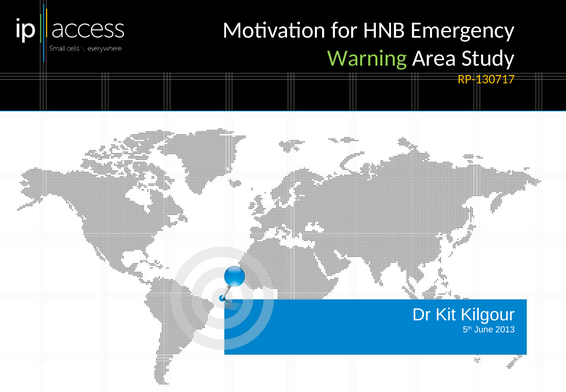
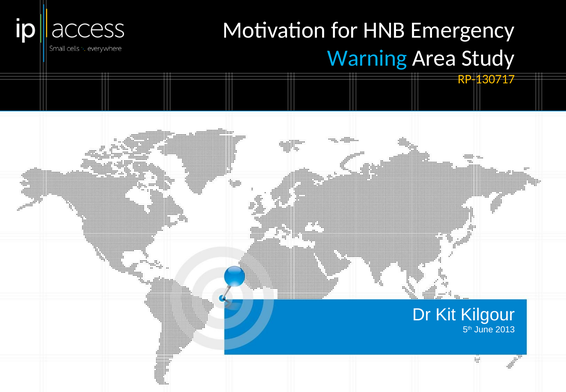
Warning colour: light green -> light blue
